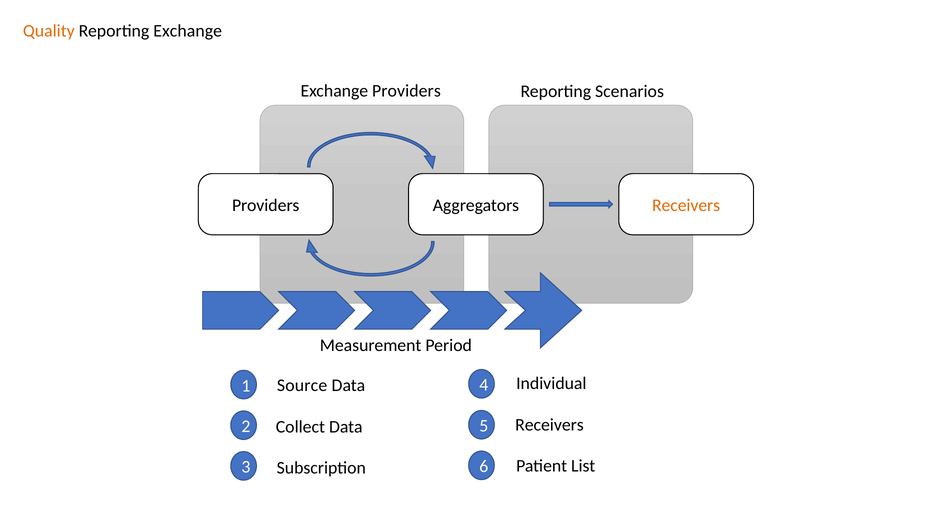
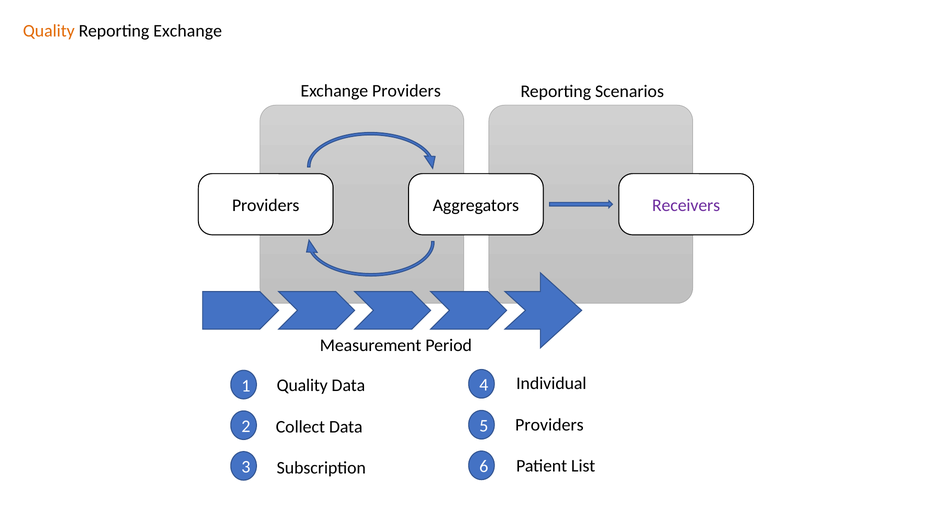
Receivers at (686, 206) colour: orange -> purple
Source at (302, 386): Source -> Quality
Receivers at (549, 425): Receivers -> Providers
